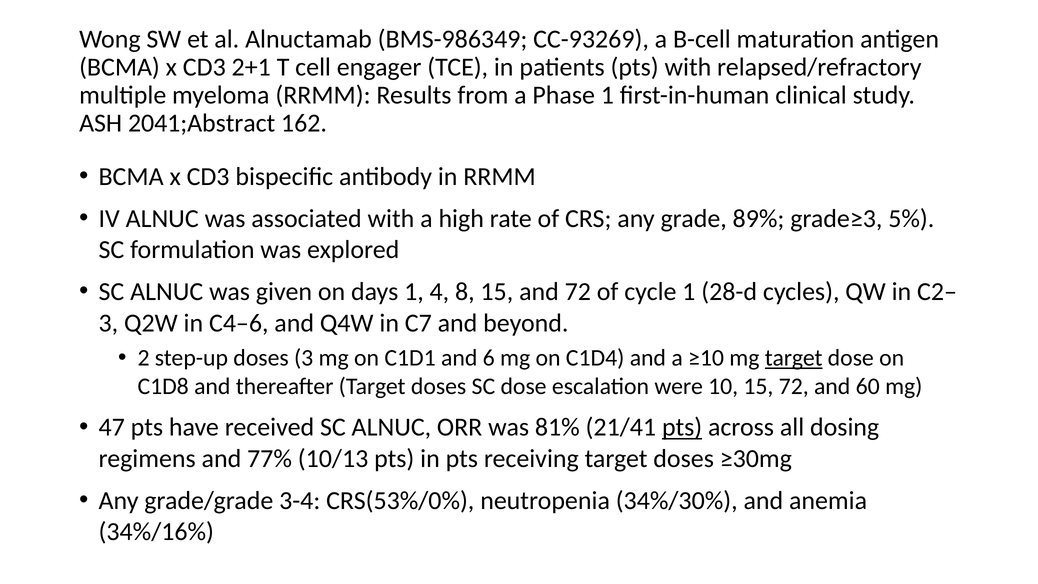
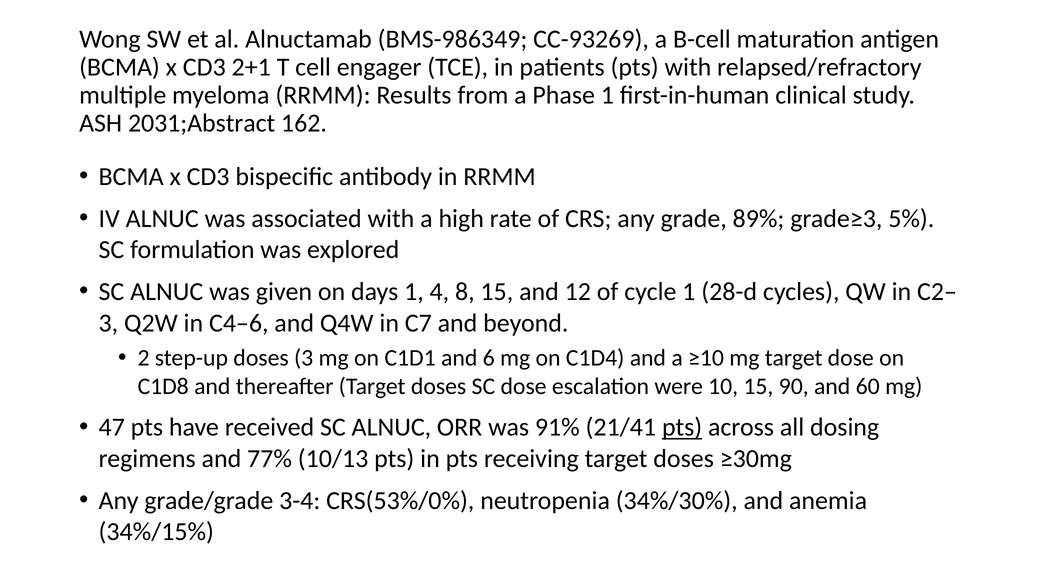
2041;Abstract: 2041;Abstract -> 2031;Abstract
and 72: 72 -> 12
target at (794, 358) underline: present -> none
15 72: 72 -> 90
81%: 81% -> 91%
34%/16%: 34%/16% -> 34%/15%
